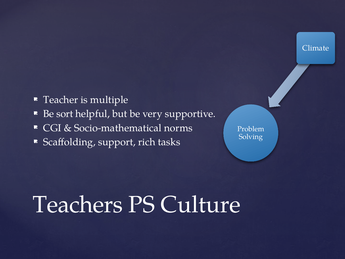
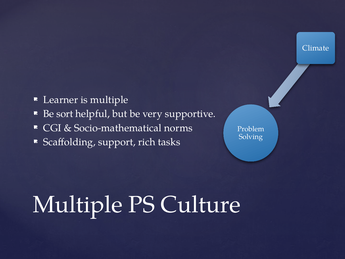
Teacher: Teacher -> Learner
Teachers at (78, 204): Teachers -> Multiple
